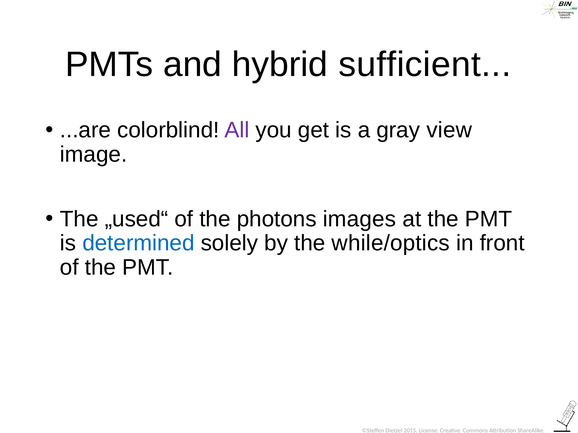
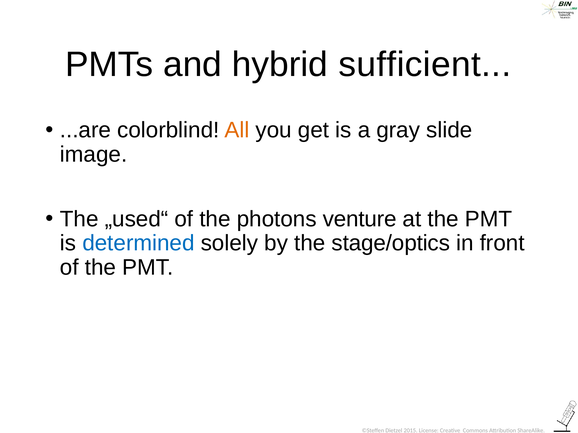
All colour: purple -> orange
view: view -> slide
images: images -> venture
while/optics: while/optics -> stage/optics
